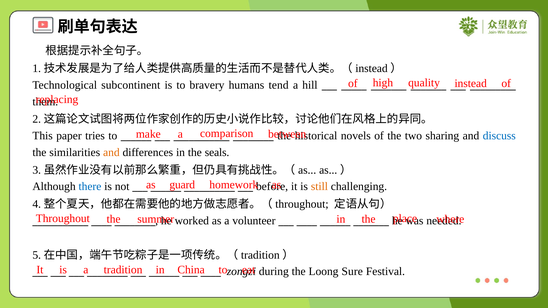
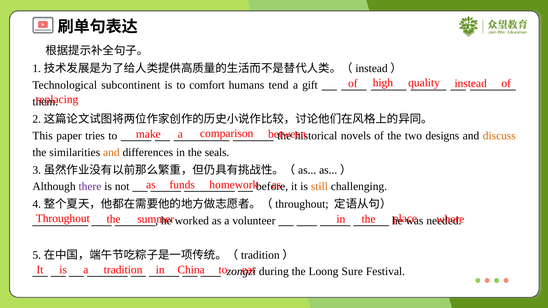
bravery: bravery -> comfort
hill: hill -> gift
sharing: sharing -> designs
discuss colour: blue -> orange
guard: guard -> funds
there colour: blue -> purple
